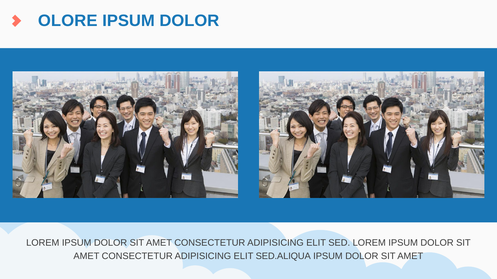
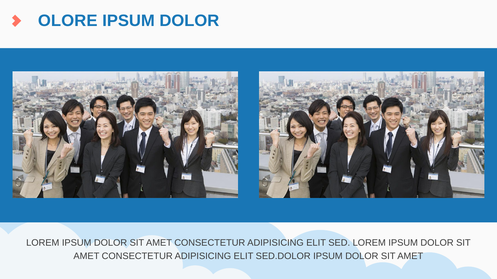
SED.ALIQUA: SED.ALIQUA -> SED.DOLOR
